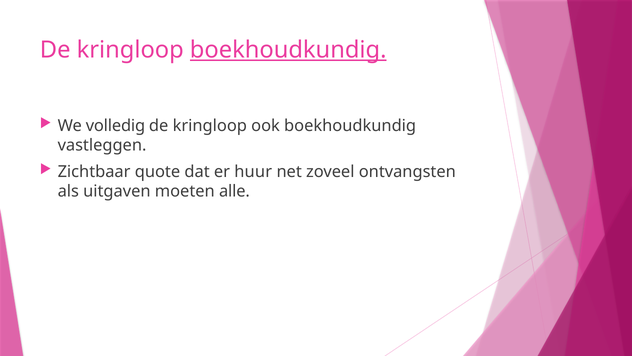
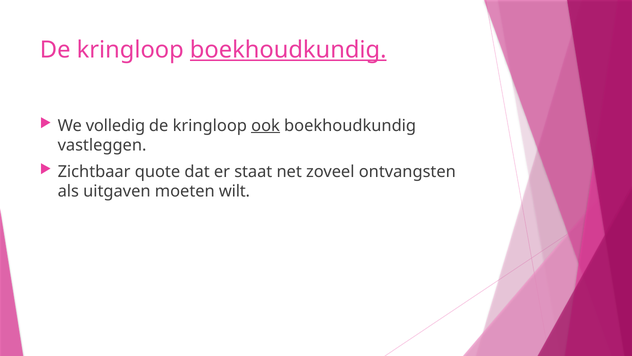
ook underline: none -> present
huur: huur -> staat
alle: alle -> wilt
